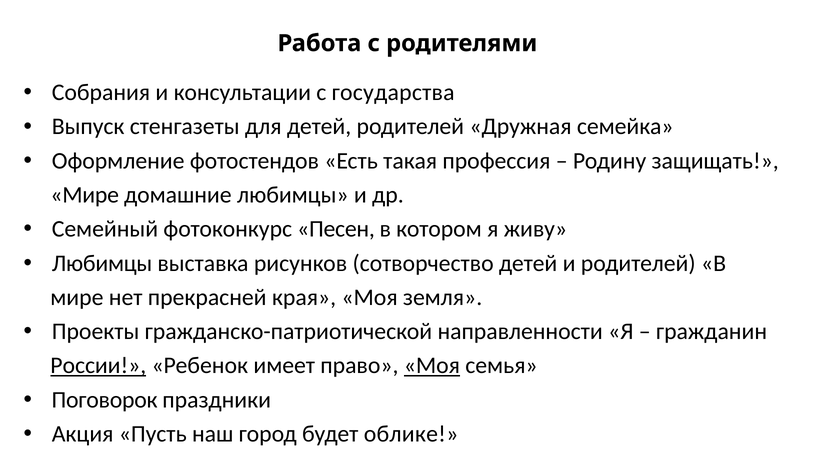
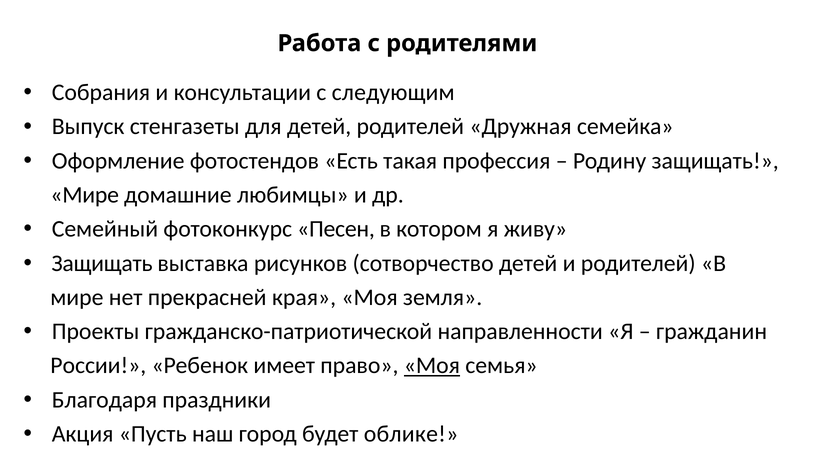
государства: государства -> следующим
Любимцы at (102, 263): Любимцы -> Защищать
России underline: present -> none
Поговорок: Поговорок -> Благодаря
